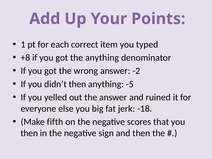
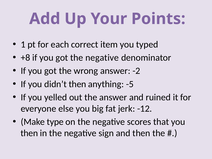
got the anything: anything -> negative
-18: -18 -> -12
fifth: fifth -> type
